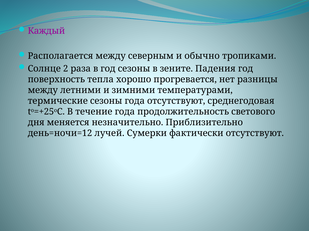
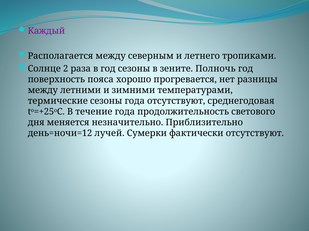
обычно: обычно -> летнего
Падения: Падения -> Полночь
тепла: тепла -> пояса
